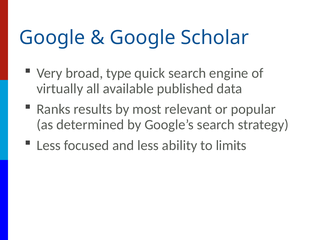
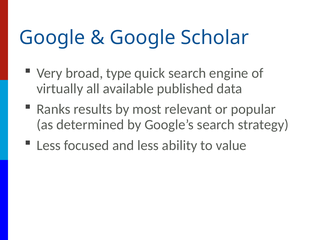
limits: limits -> value
